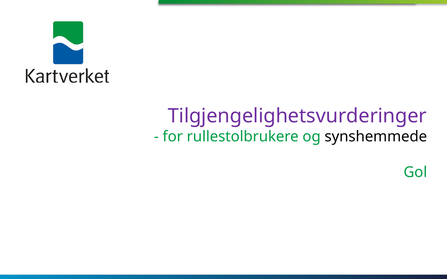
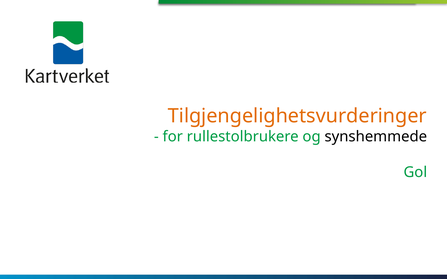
Tilgjengelighetsvurderinger colour: purple -> orange
